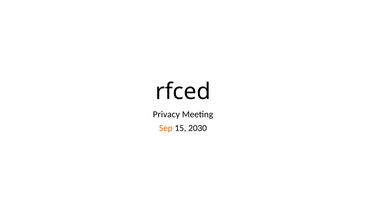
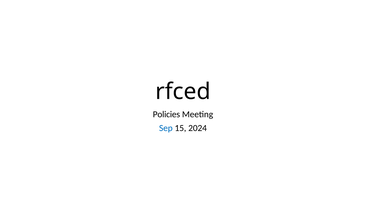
Privacy: Privacy -> Policies
Sep colour: orange -> blue
2030: 2030 -> 2024
